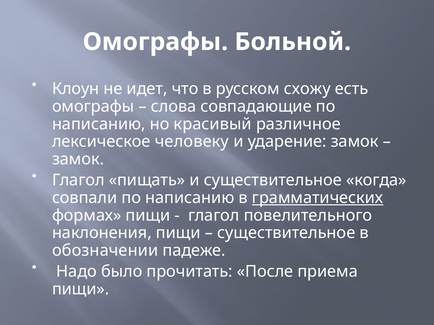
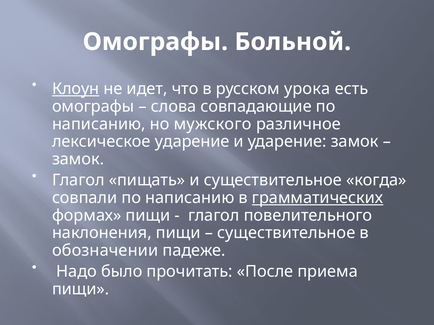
Клоун underline: none -> present
схожу: схожу -> урока
красивый: красивый -> мужского
лексическое человеку: человеку -> ударение
